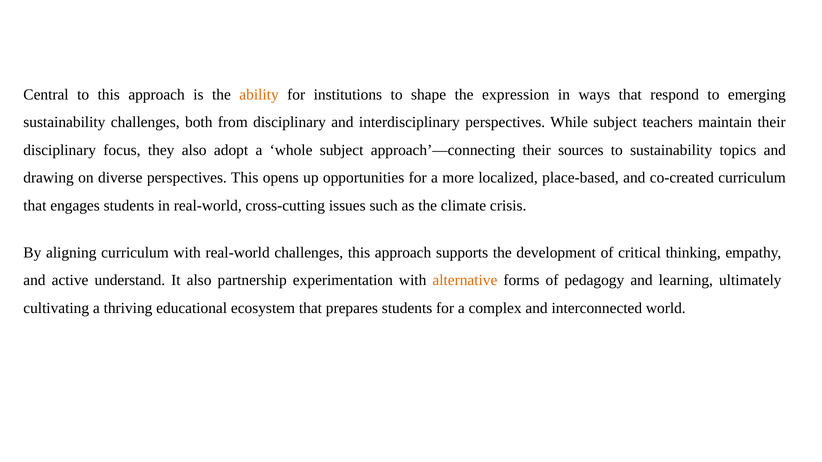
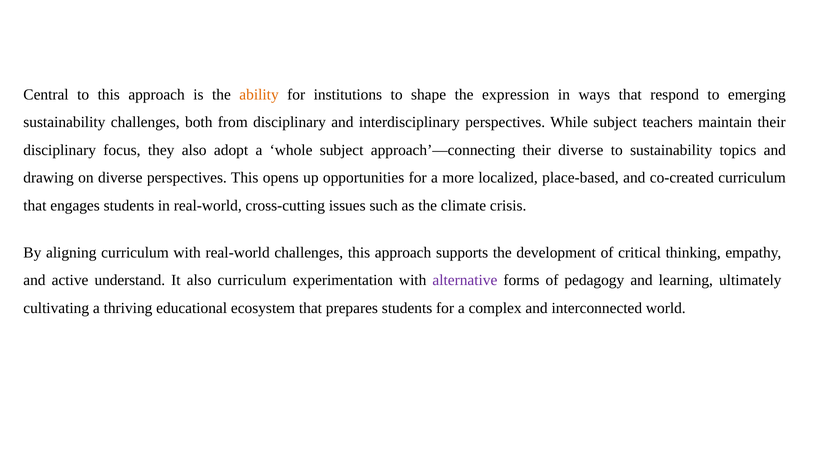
their sources: sources -> diverse
also partnership: partnership -> curriculum
alternative colour: orange -> purple
